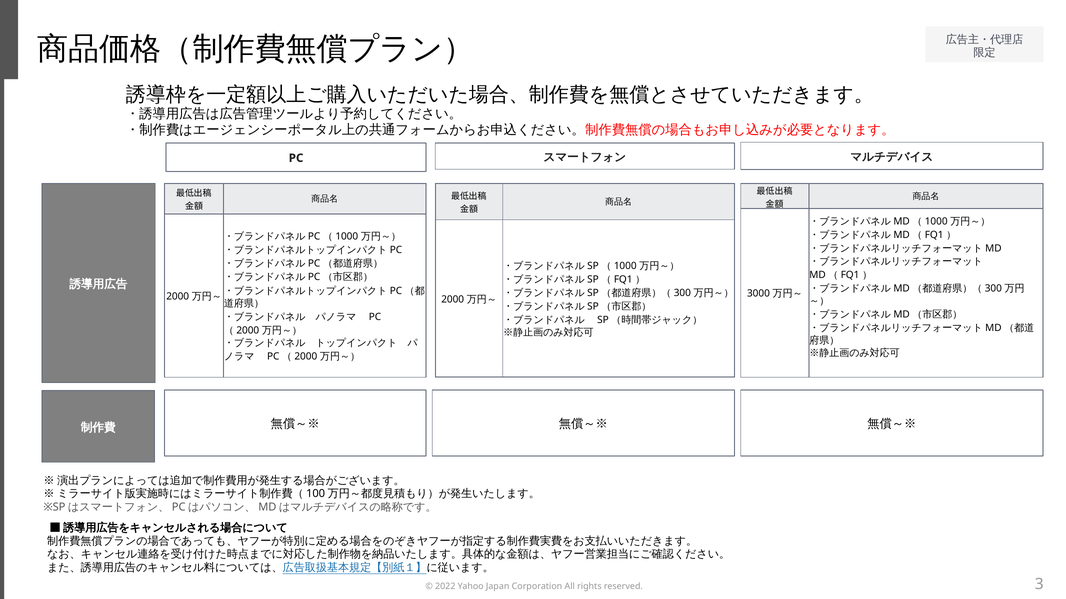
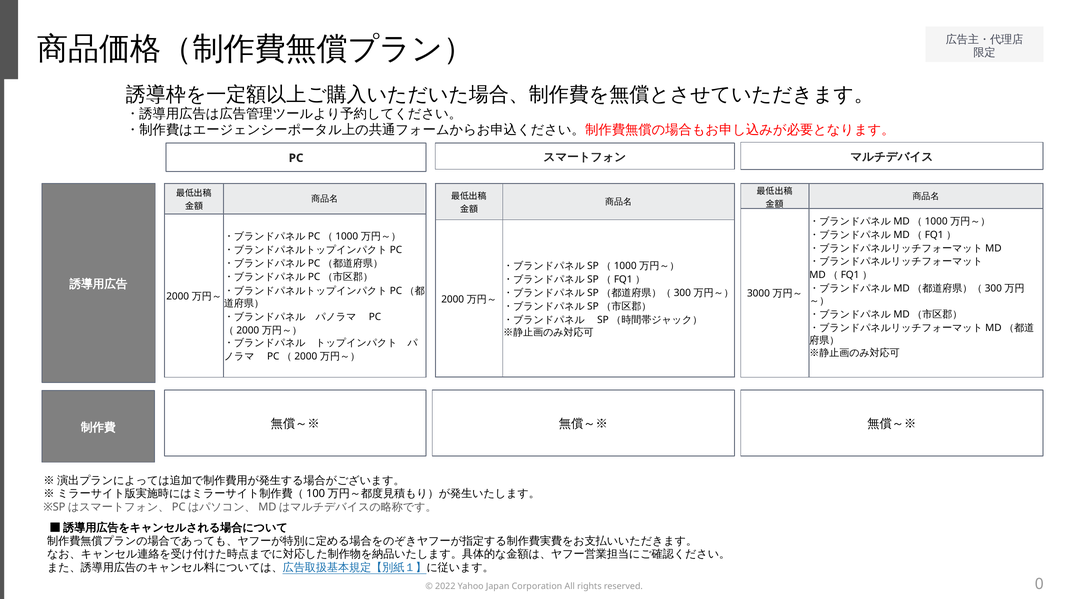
3: 3 -> 0
